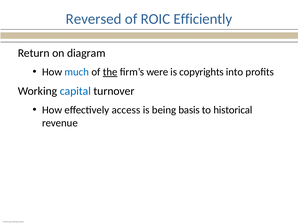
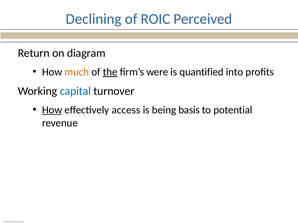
Reversed: Reversed -> Declining
Efficiently: Efficiently -> Perceived
much colour: blue -> orange
copyrights: copyrights -> quantified
How at (52, 110) underline: none -> present
historical: historical -> potential
